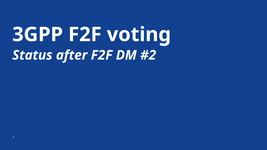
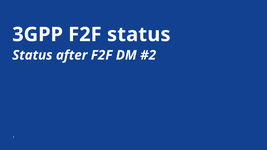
F2F voting: voting -> status
